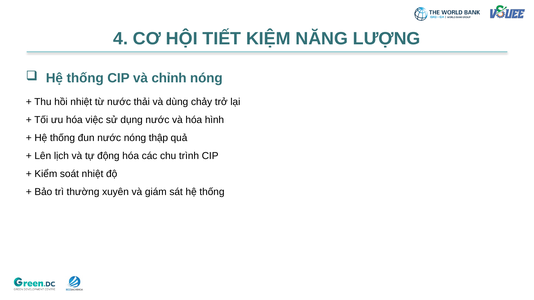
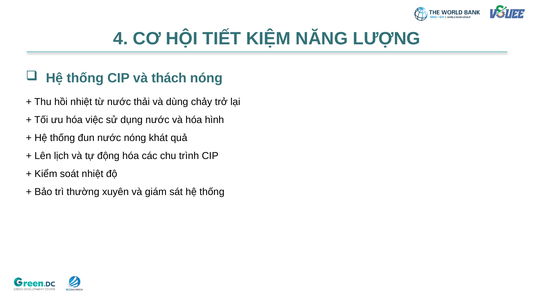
chỉnh: chỉnh -> thách
thập: thập -> khát
